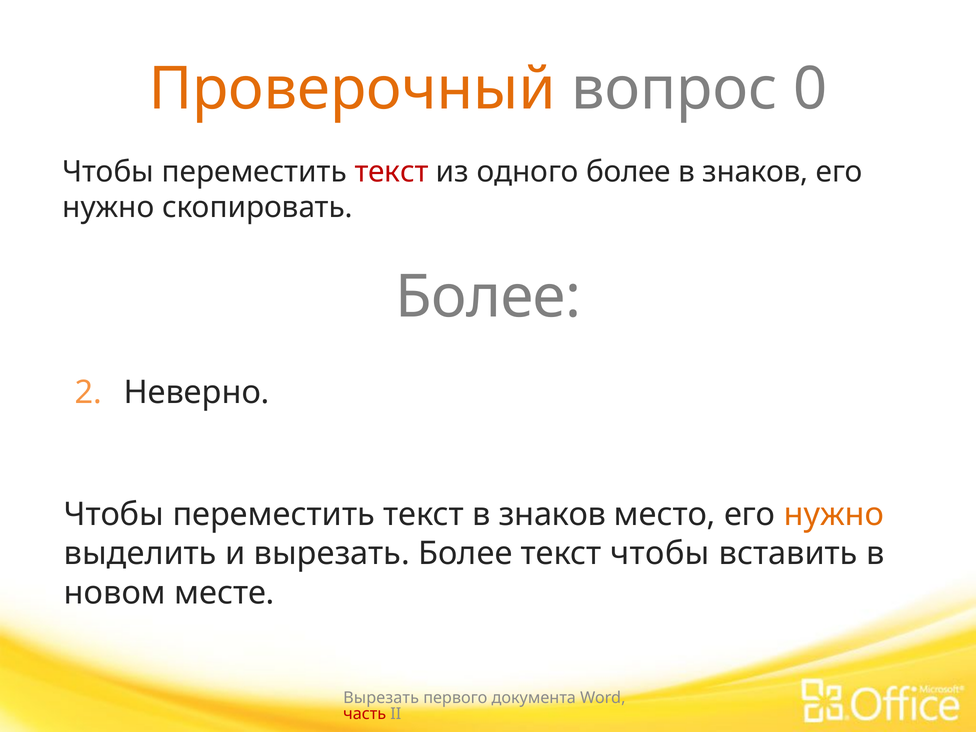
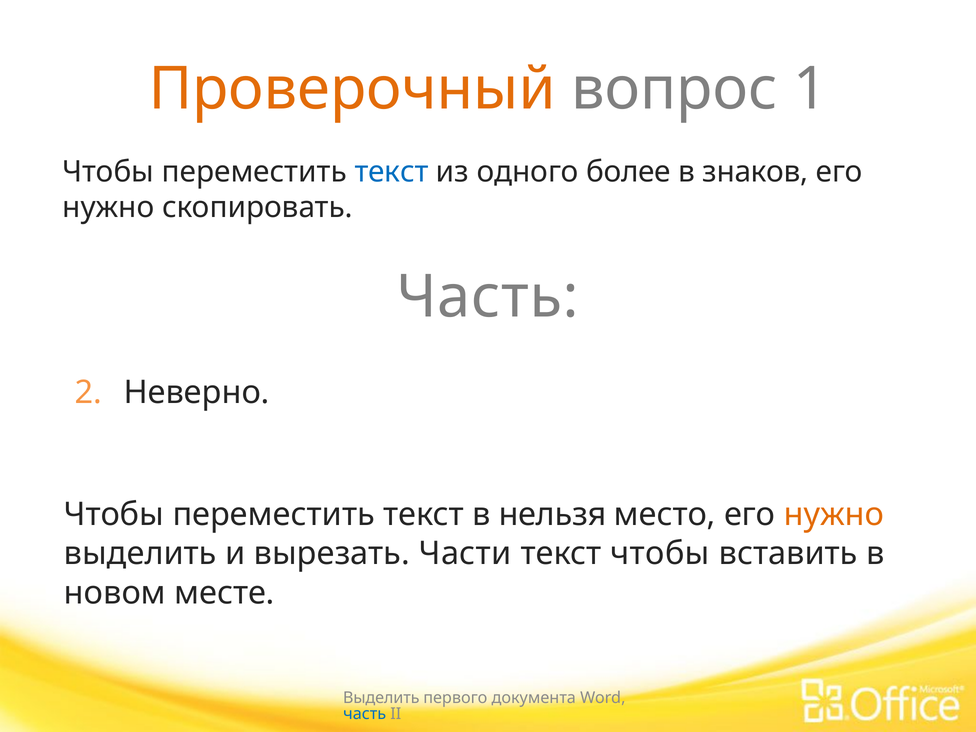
0: 0 -> 1
текст at (392, 172) colour: red -> blue
Более at (488, 297): Более -> Часть
текст в знаков: знаков -> нельзя
вырезать Более: Более -> Части
Вырезать at (381, 698): Вырезать -> Выделить
часть at (365, 714) colour: red -> blue
